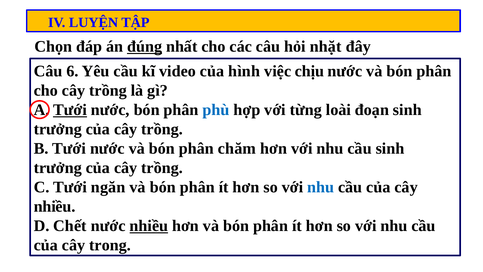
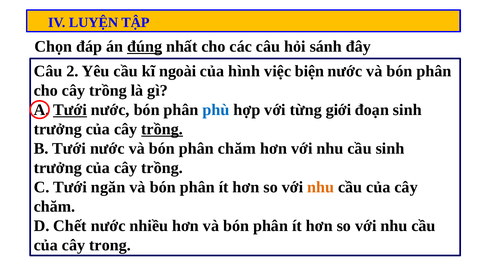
nhặt: nhặt -> sánh
6: 6 -> 2
video: video -> ngoài
chịu: chịu -> biện
loài: loài -> giới
trồng at (162, 129) underline: none -> present
nhu at (321, 187) colour: blue -> orange
nhiều at (55, 206): nhiều -> chăm
nhiều at (149, 226) underline: present -> none
